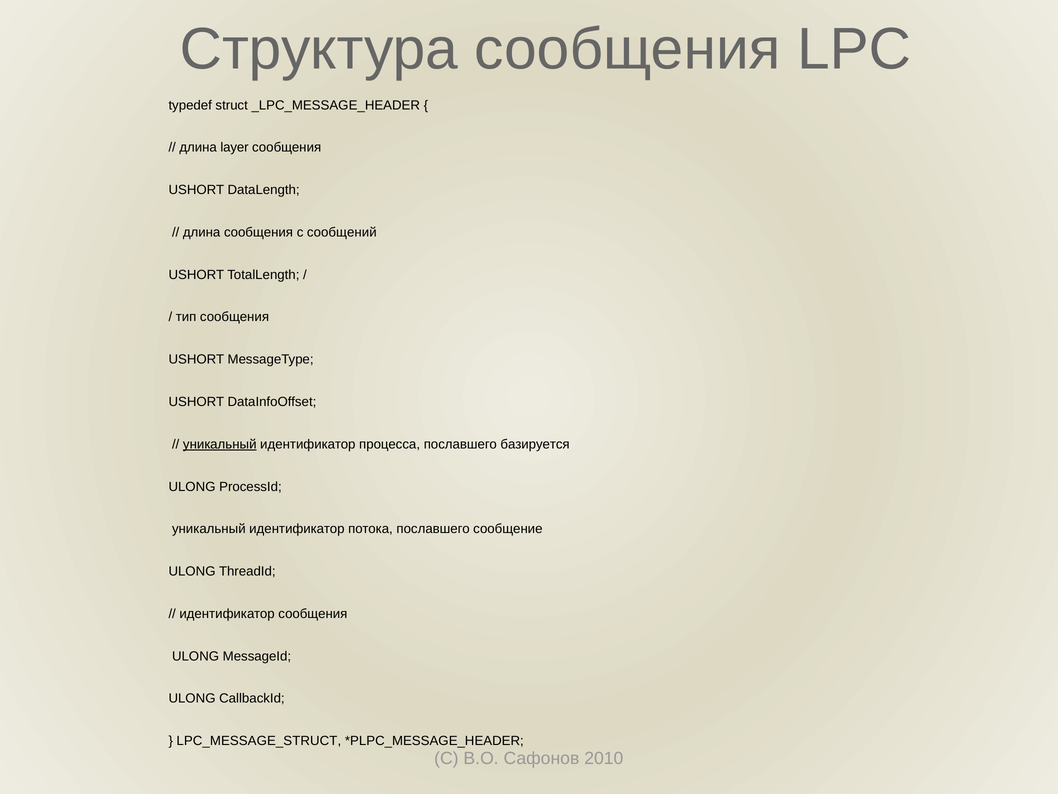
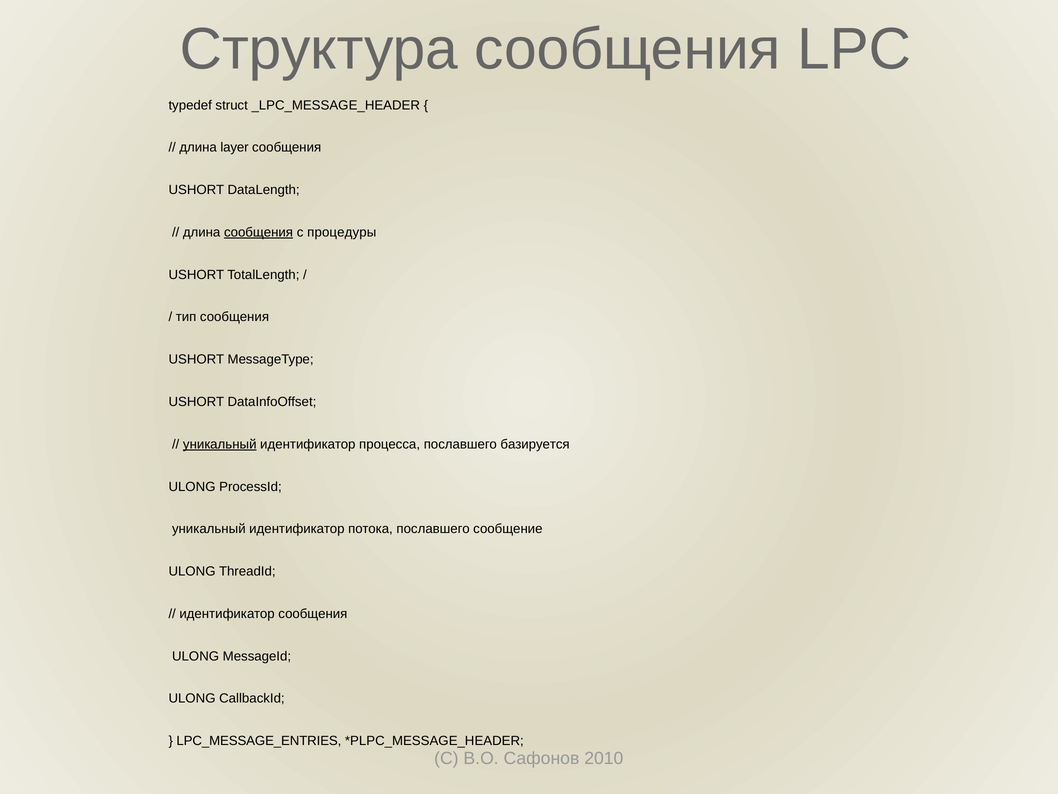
сообщения at (259, 232) underline: none -> present
сообщений: сообщений -> процедуры
LPC_MESSAGE_STRUCT: LPC_MESSAGE_STRUCT -> LPC_MESSAGE_ENTRIES
